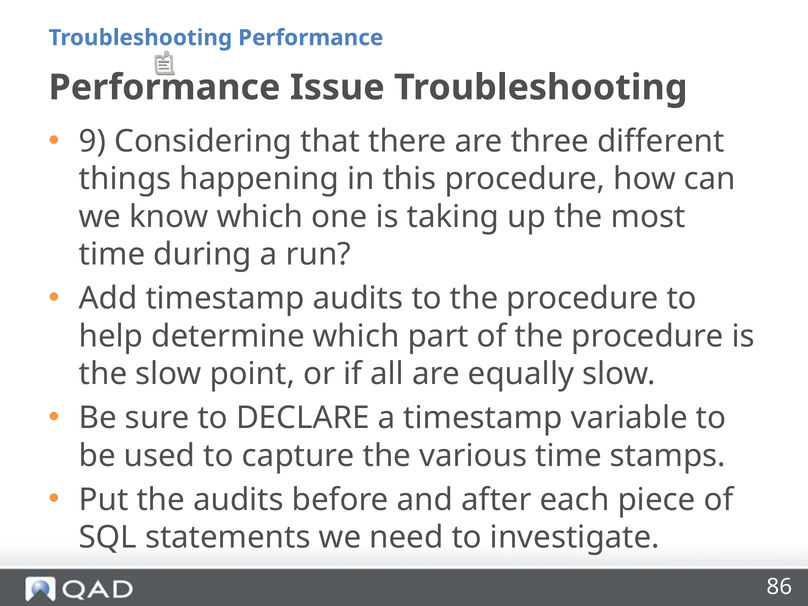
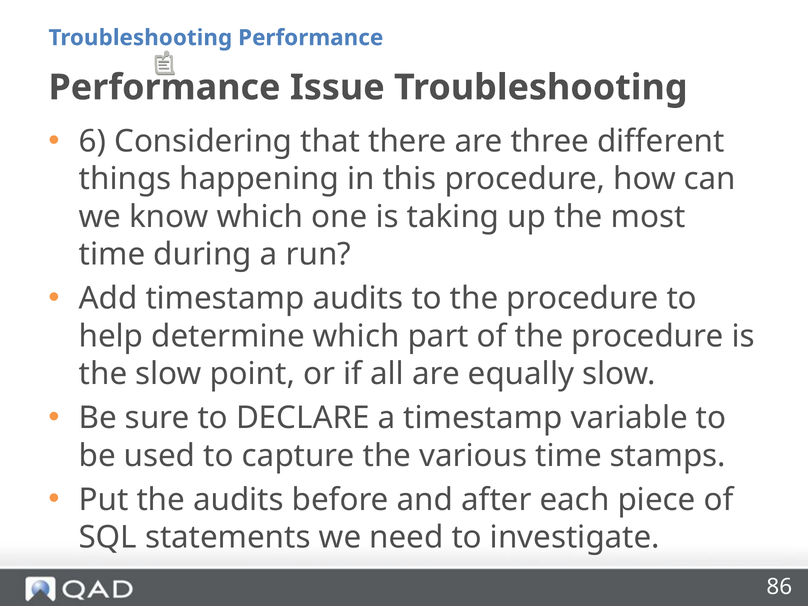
9: 9 -> 6
